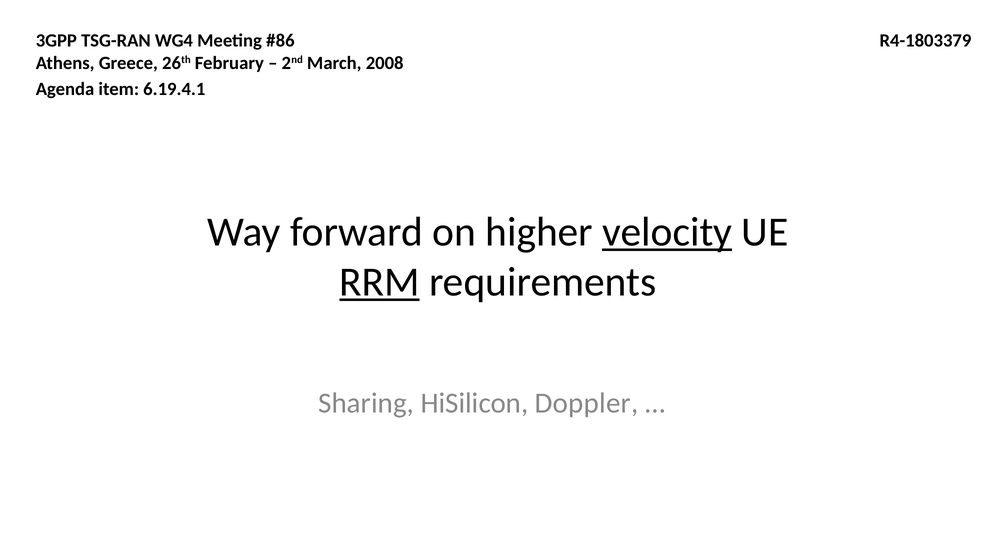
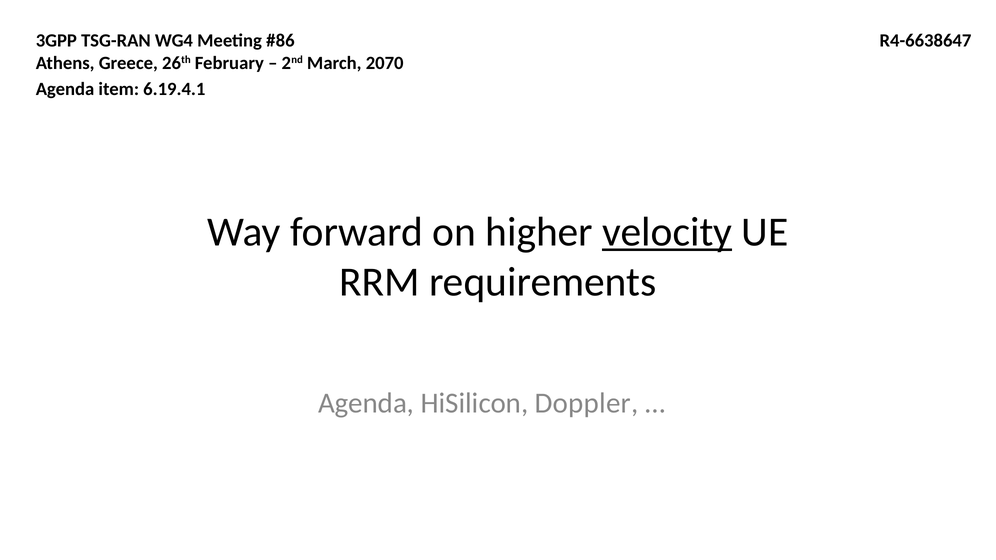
R4-1803379: R4-1803379 -> R4-6638647
2008: 2008 -> 2070
RRM underline: present -> none
Sharing at (366, 403): Sharing -> Agenda
